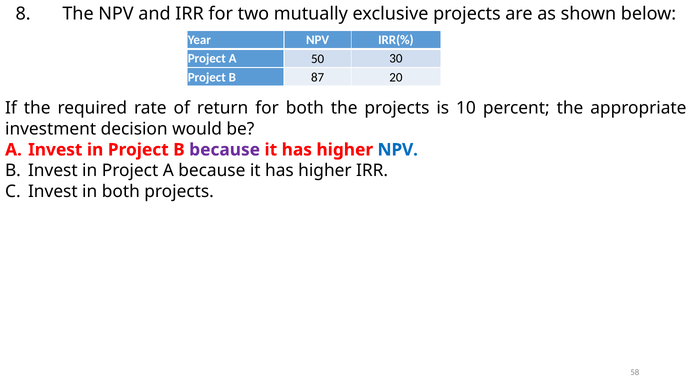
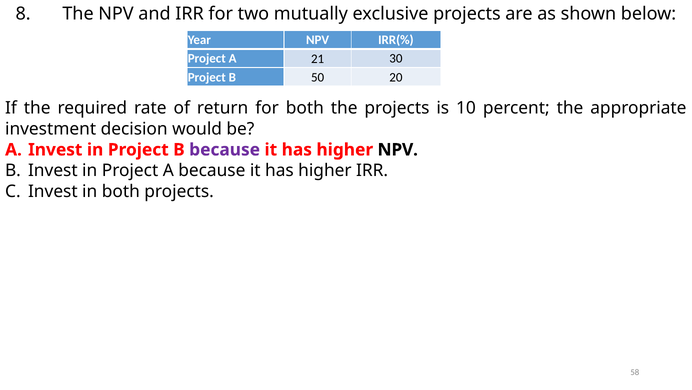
50: 50 -> 21
87: 87 -> 50
NPV at (398, 149) colour: blue -> black
